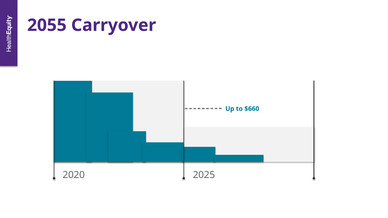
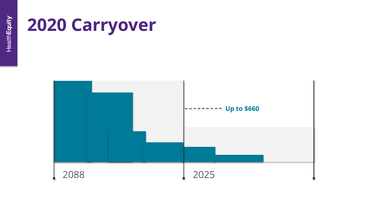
2055: 2055 -> 2020
2020: 2020 -> 2088
